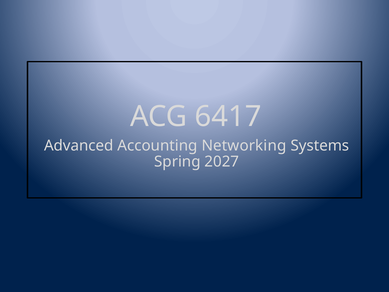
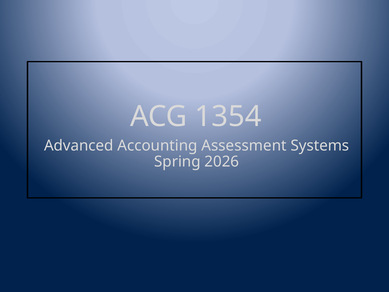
6417: 6417 -> 1354
Networking: Networking -> Assessment
2027: 2027 -> 2026
